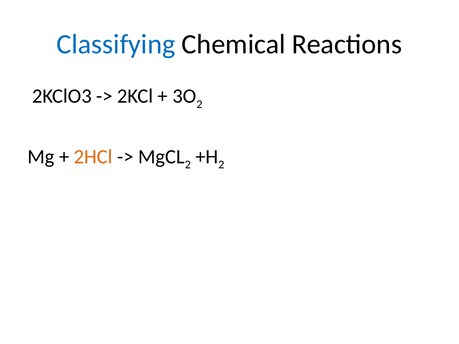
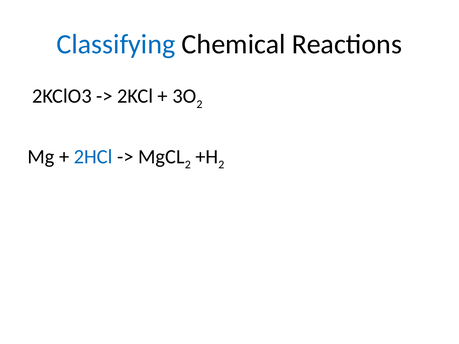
2HCl colour: orange -> blue
